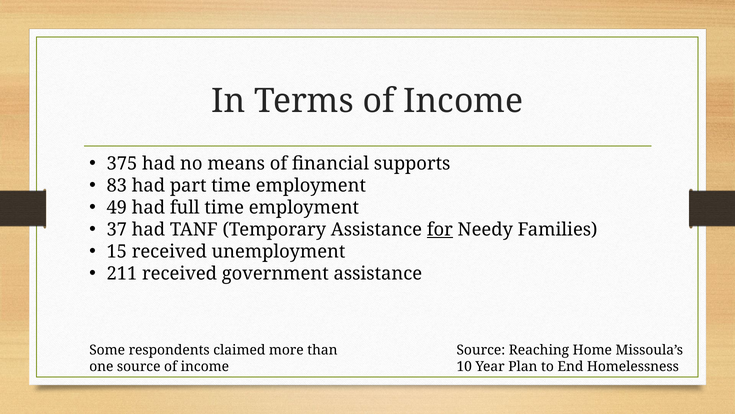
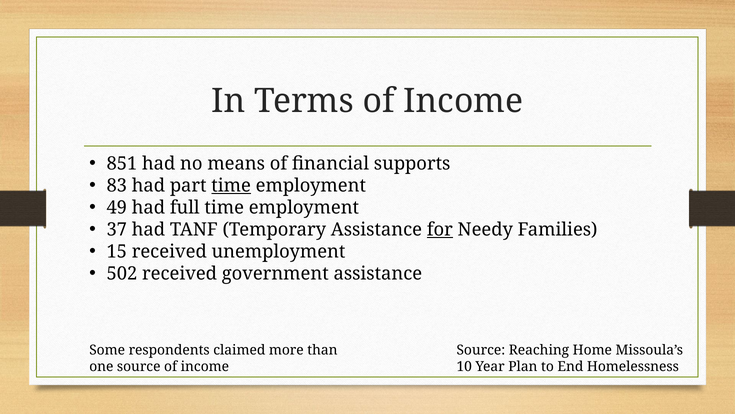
375: 375 -> 851
time at (231, 185) underline: none -> present
211: 211 -> 502
